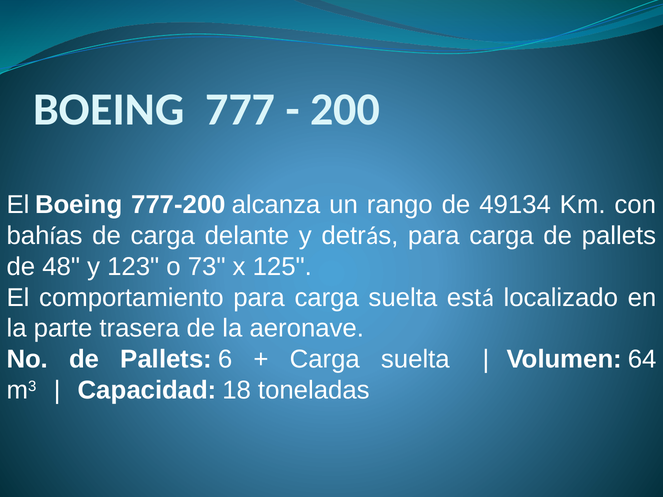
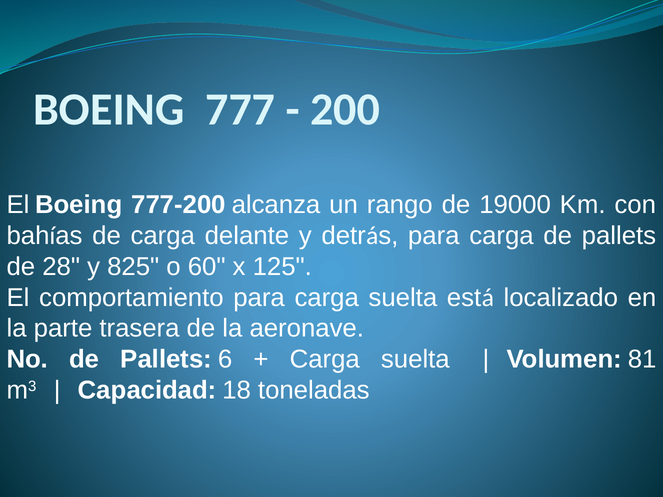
49134: 49134 -> 19000
48: 48 -> 28
123: 123 -> 825
73: 73 -> 60
64: 64 -> 81
